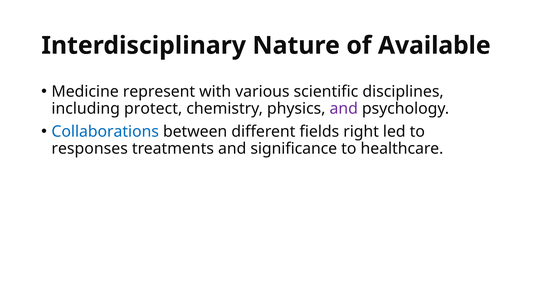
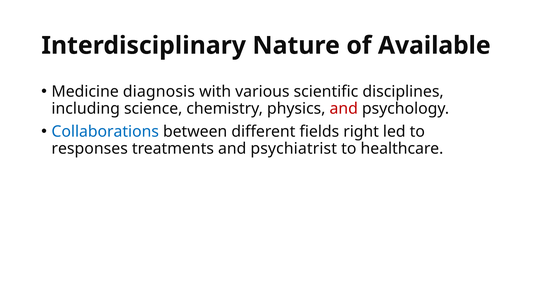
represent: represent -> diagnosis
protect: protect -> science
and at (344, 109) colour: purple -> red
significance: significance -> psychiatrist
